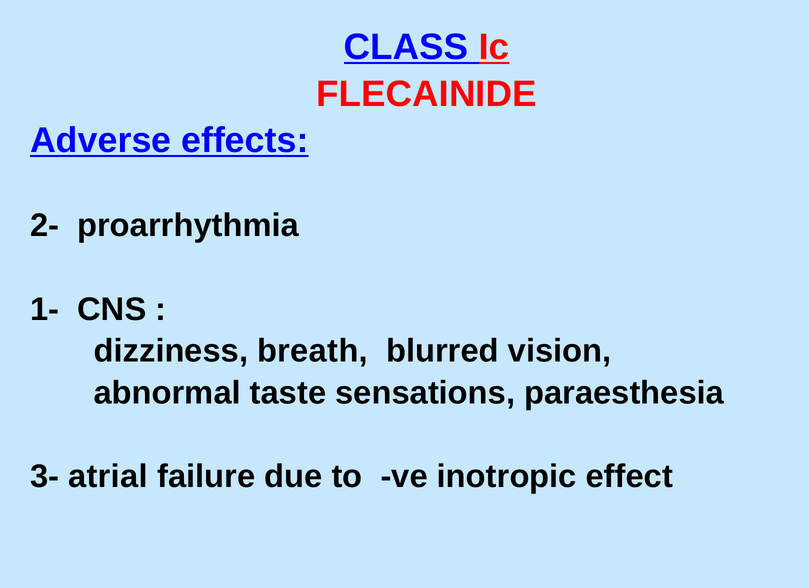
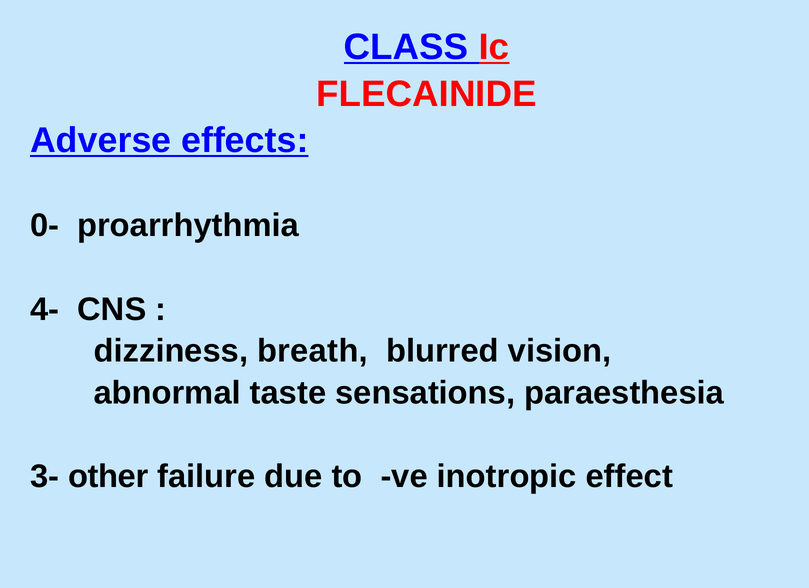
2-: 2- -> 0-
1-: 1- -> 4-
atrial: atrial -> other
